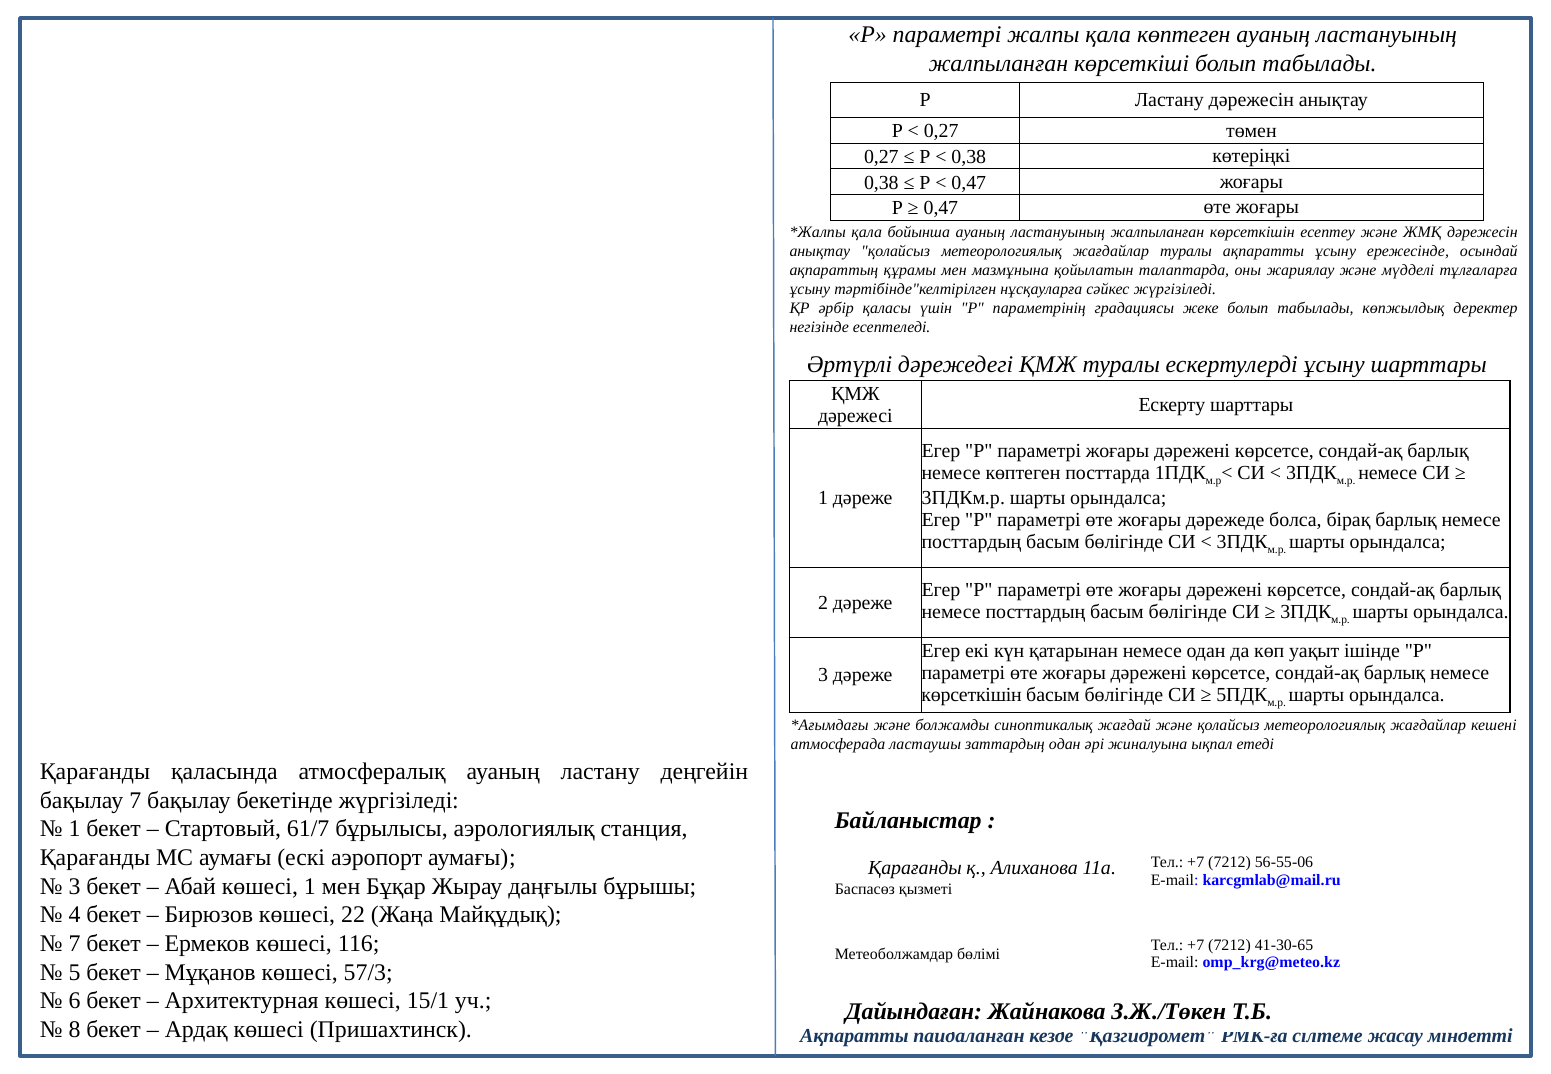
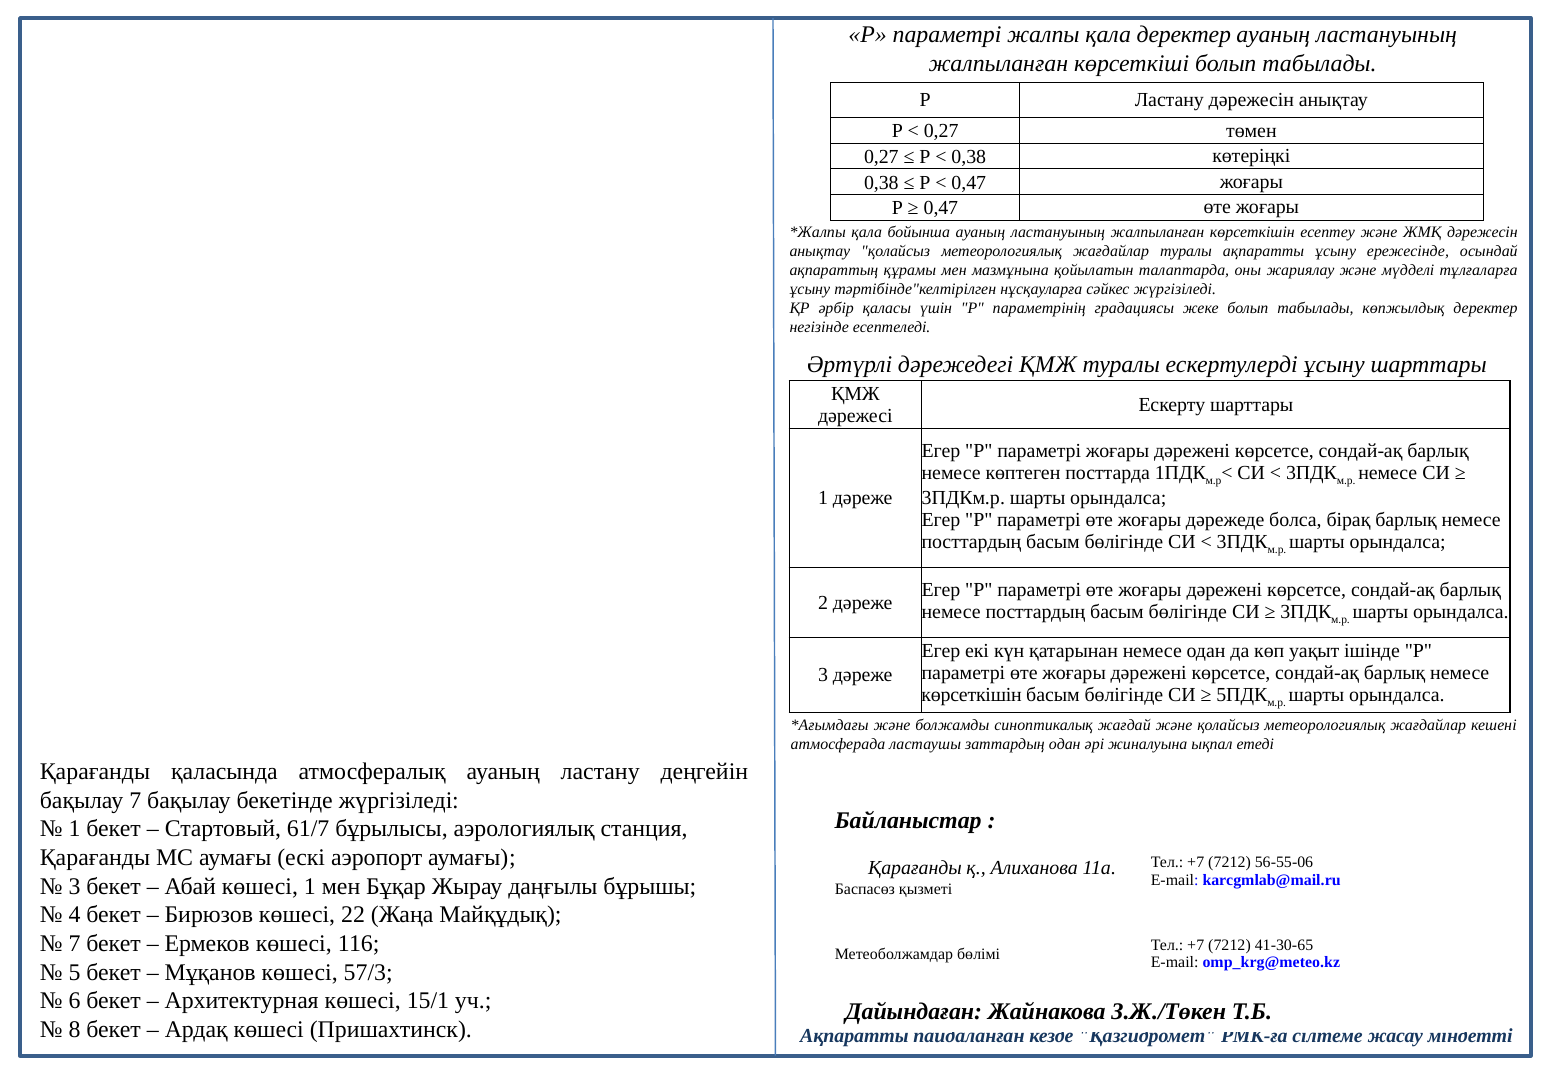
қала көптеген: көптеген -> деректер
